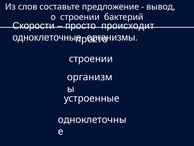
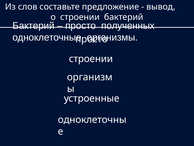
Скорости at (34, 26): Скорости -> Бактерий
происходит: происходит -> полученных
